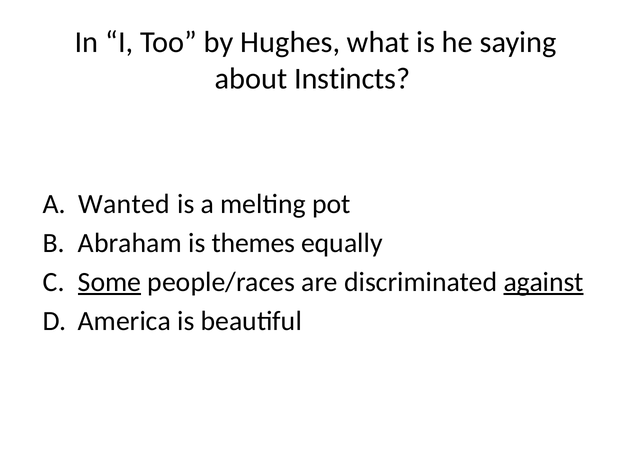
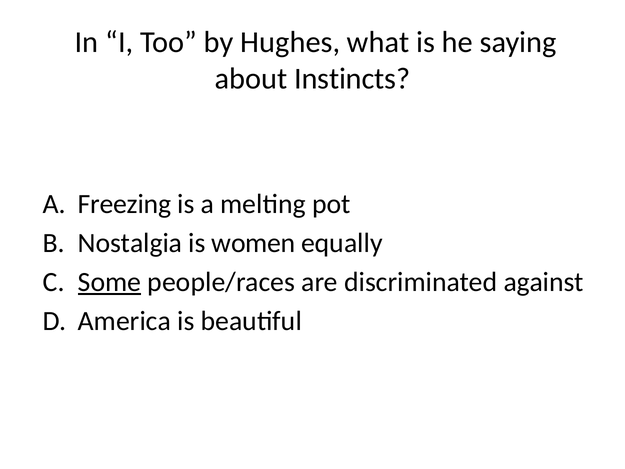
Wanted: Wanted -> Freezing
Abraham: Abraham -> Nostalgia
themes: themes -> women
against underline: present -> none
